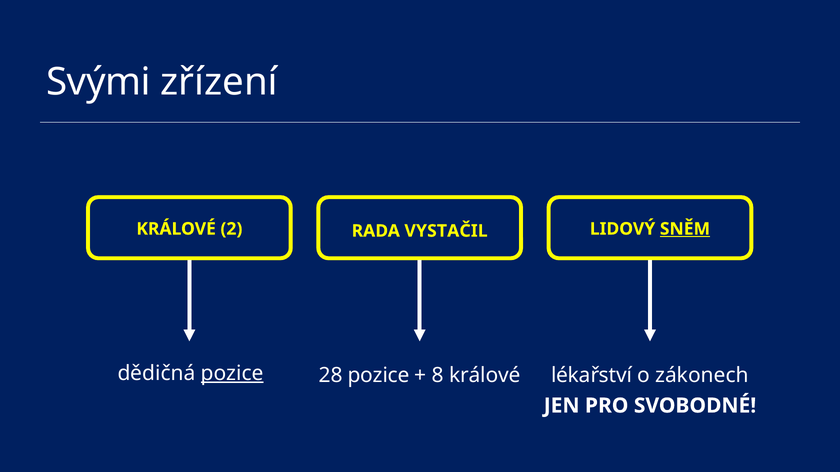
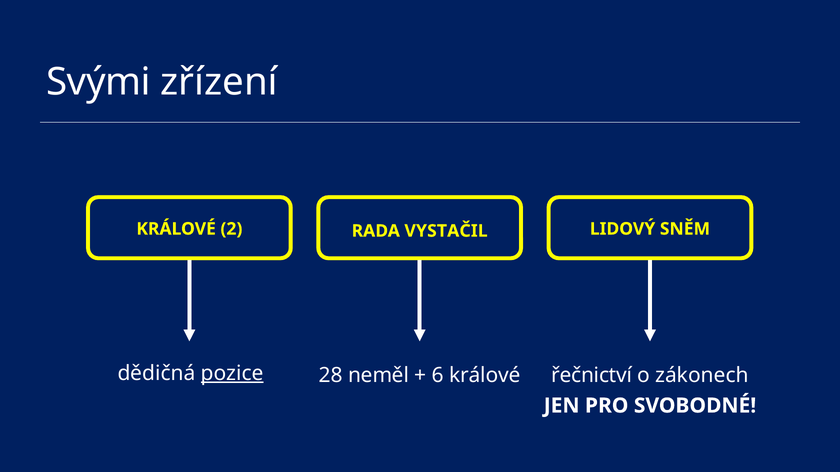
SNĚM underline: present -> none
28 pozice: pozice -> neměl
8: 8 -> 6
lékařství: lékařství -> řečnictví
